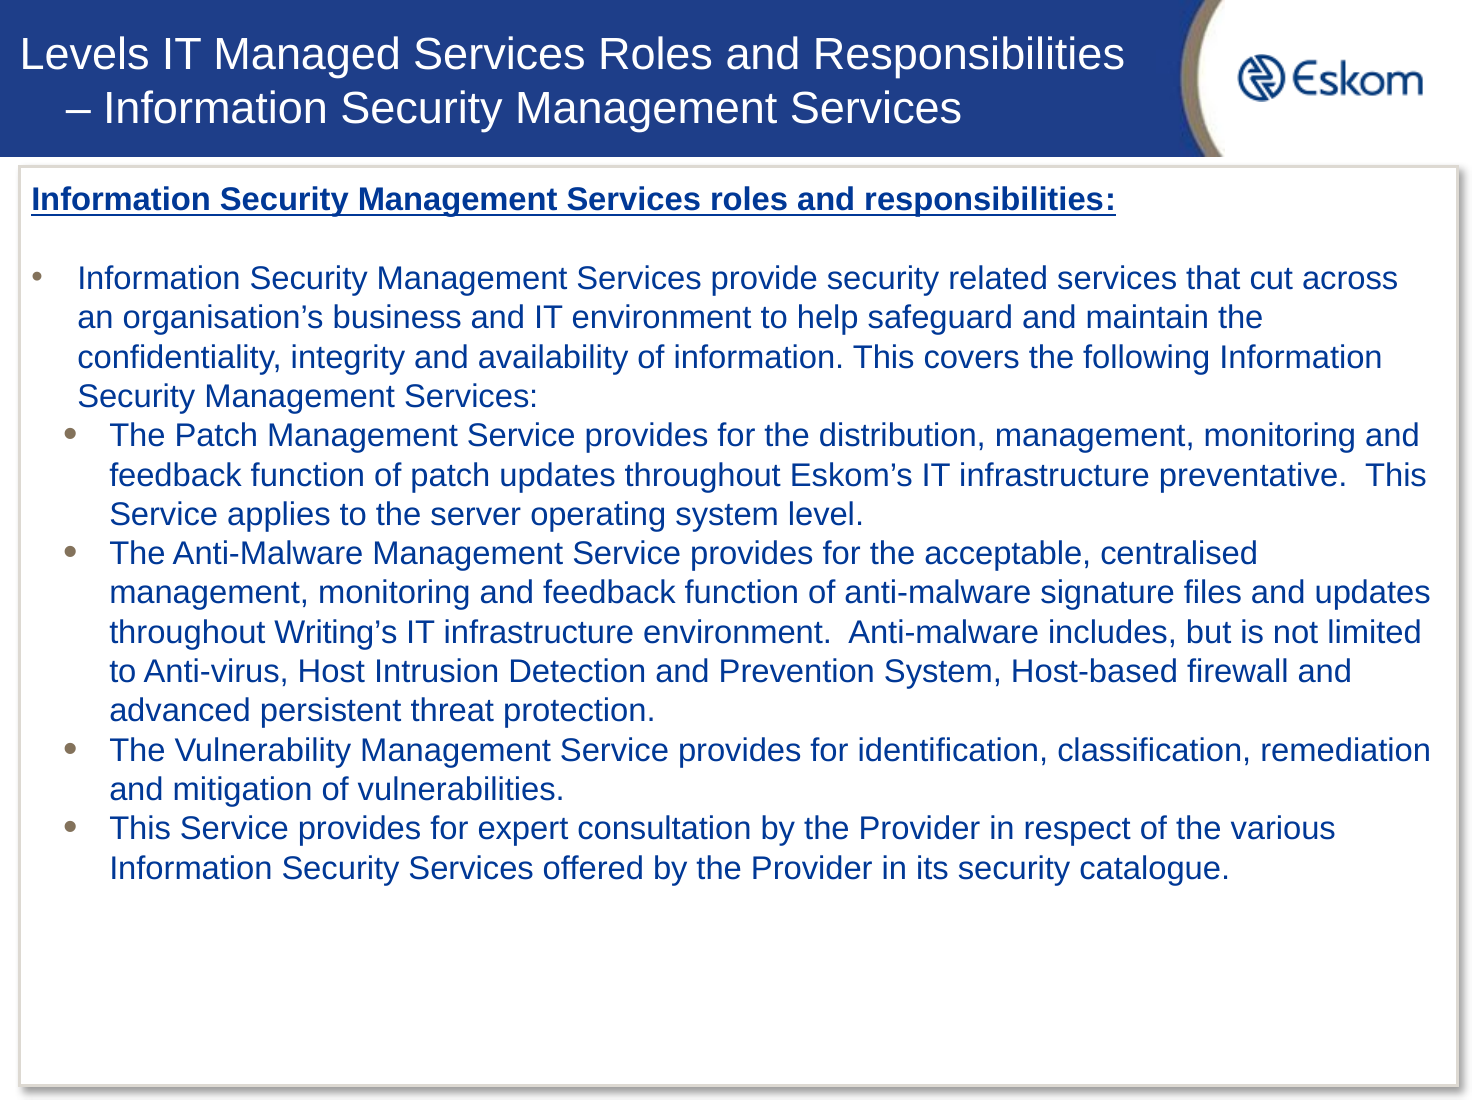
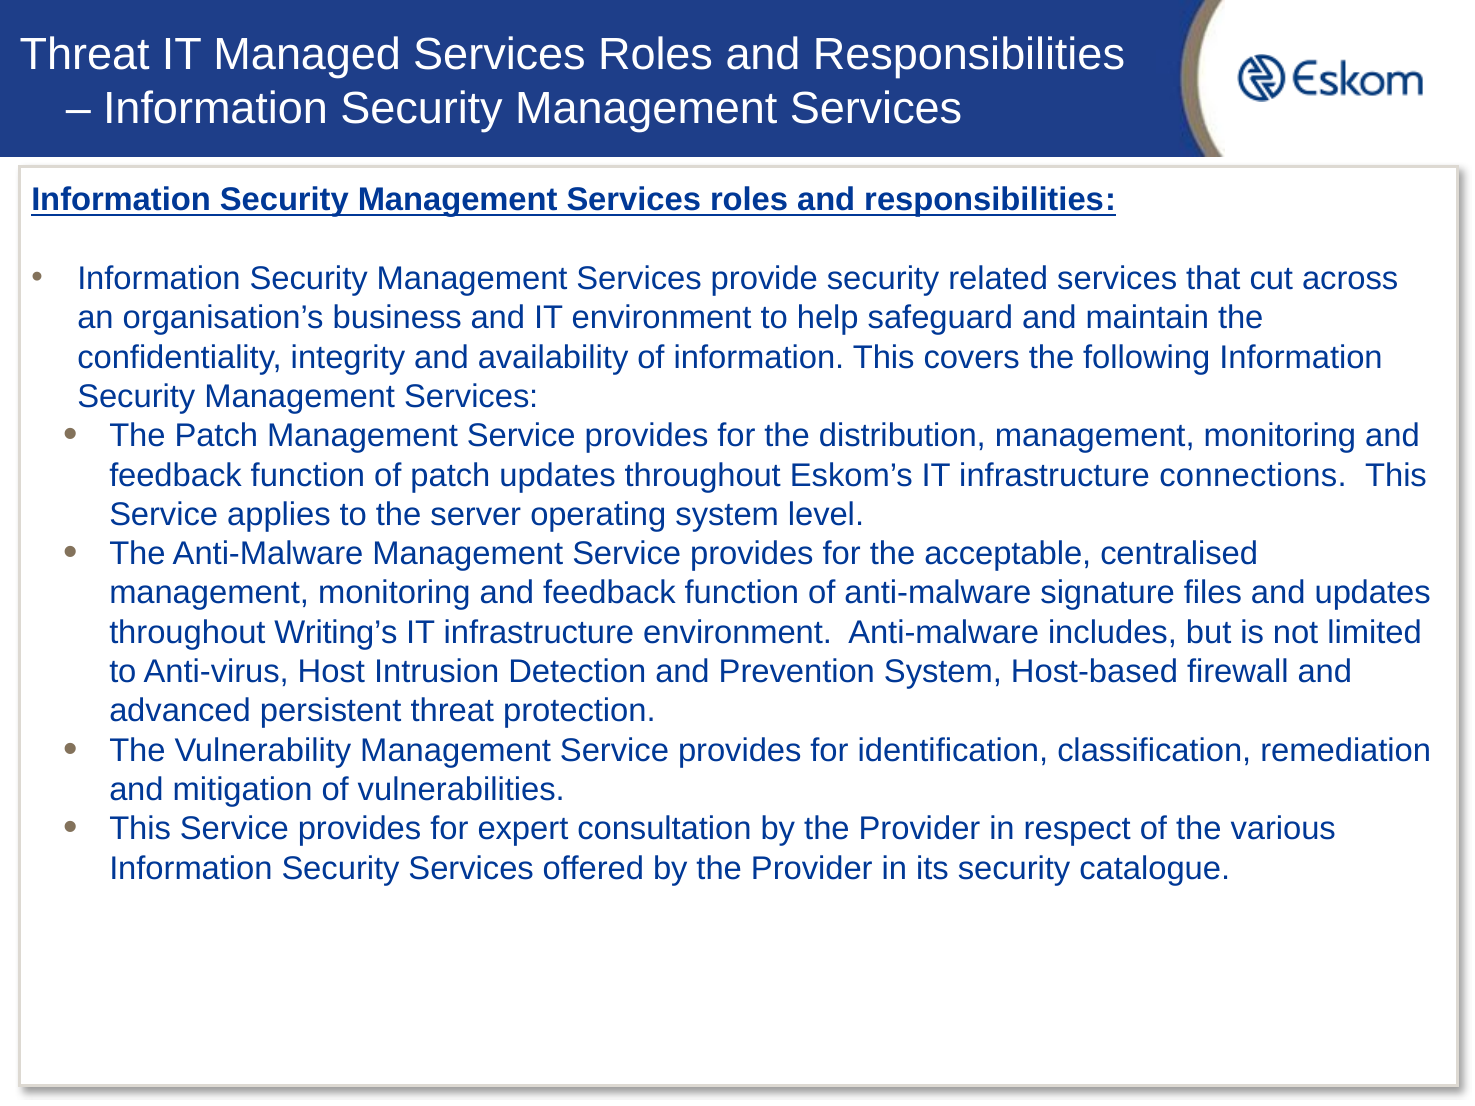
Levels at (85, 54): Levels -> Threat
preventative: preventative -> connections
